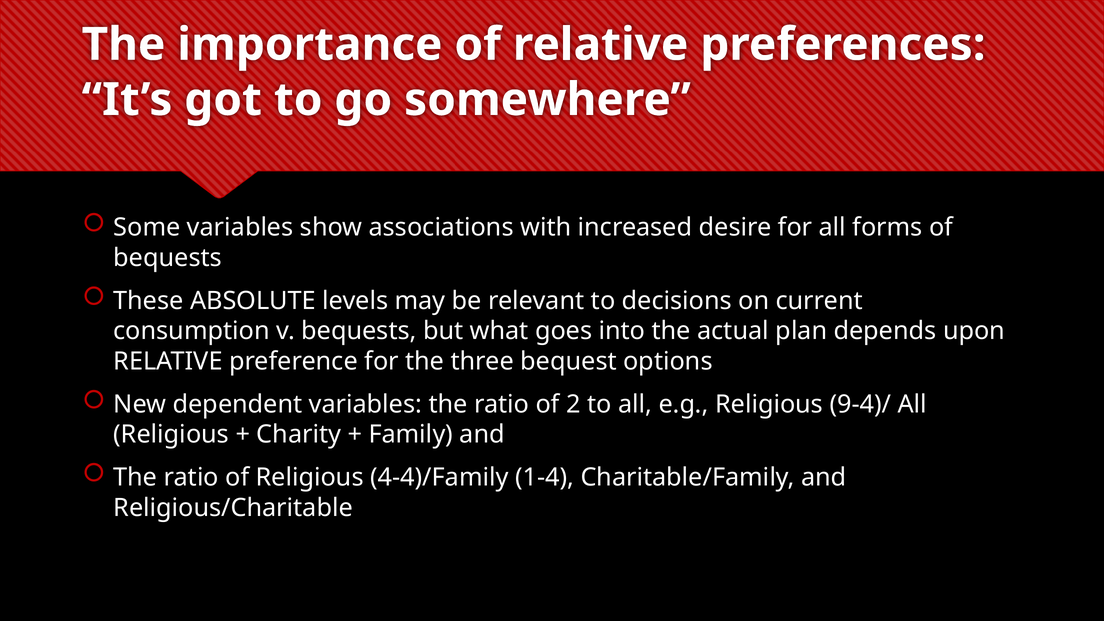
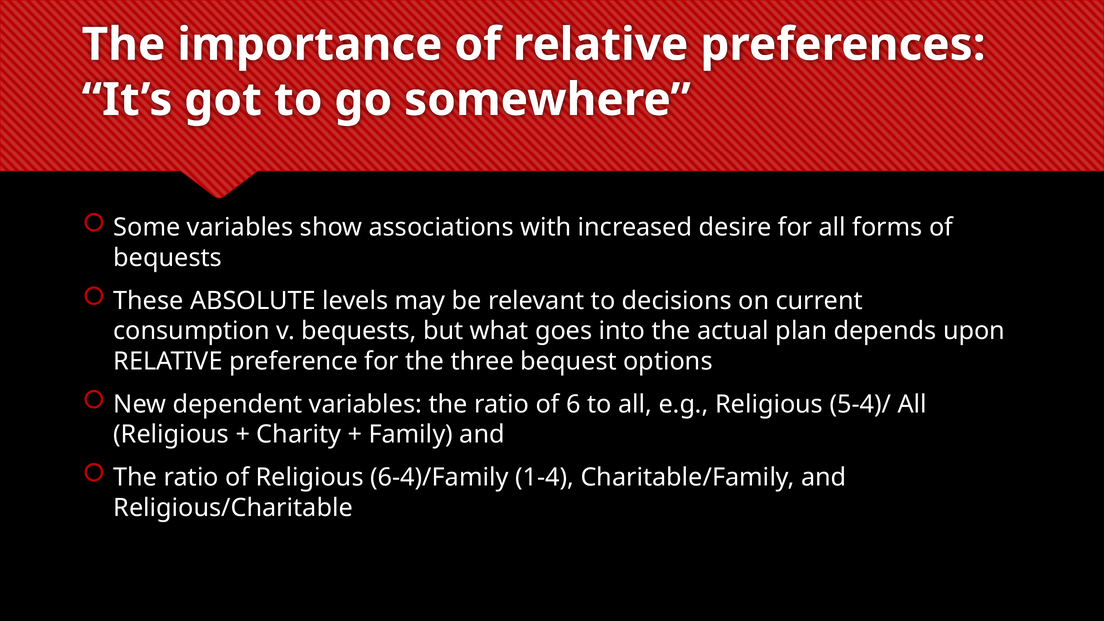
2: 2 -> 6
9-4)/: 9-4)/ -> 5-4)/
4-4)/Family: 4-4)/Family -> 6-4)/Family
